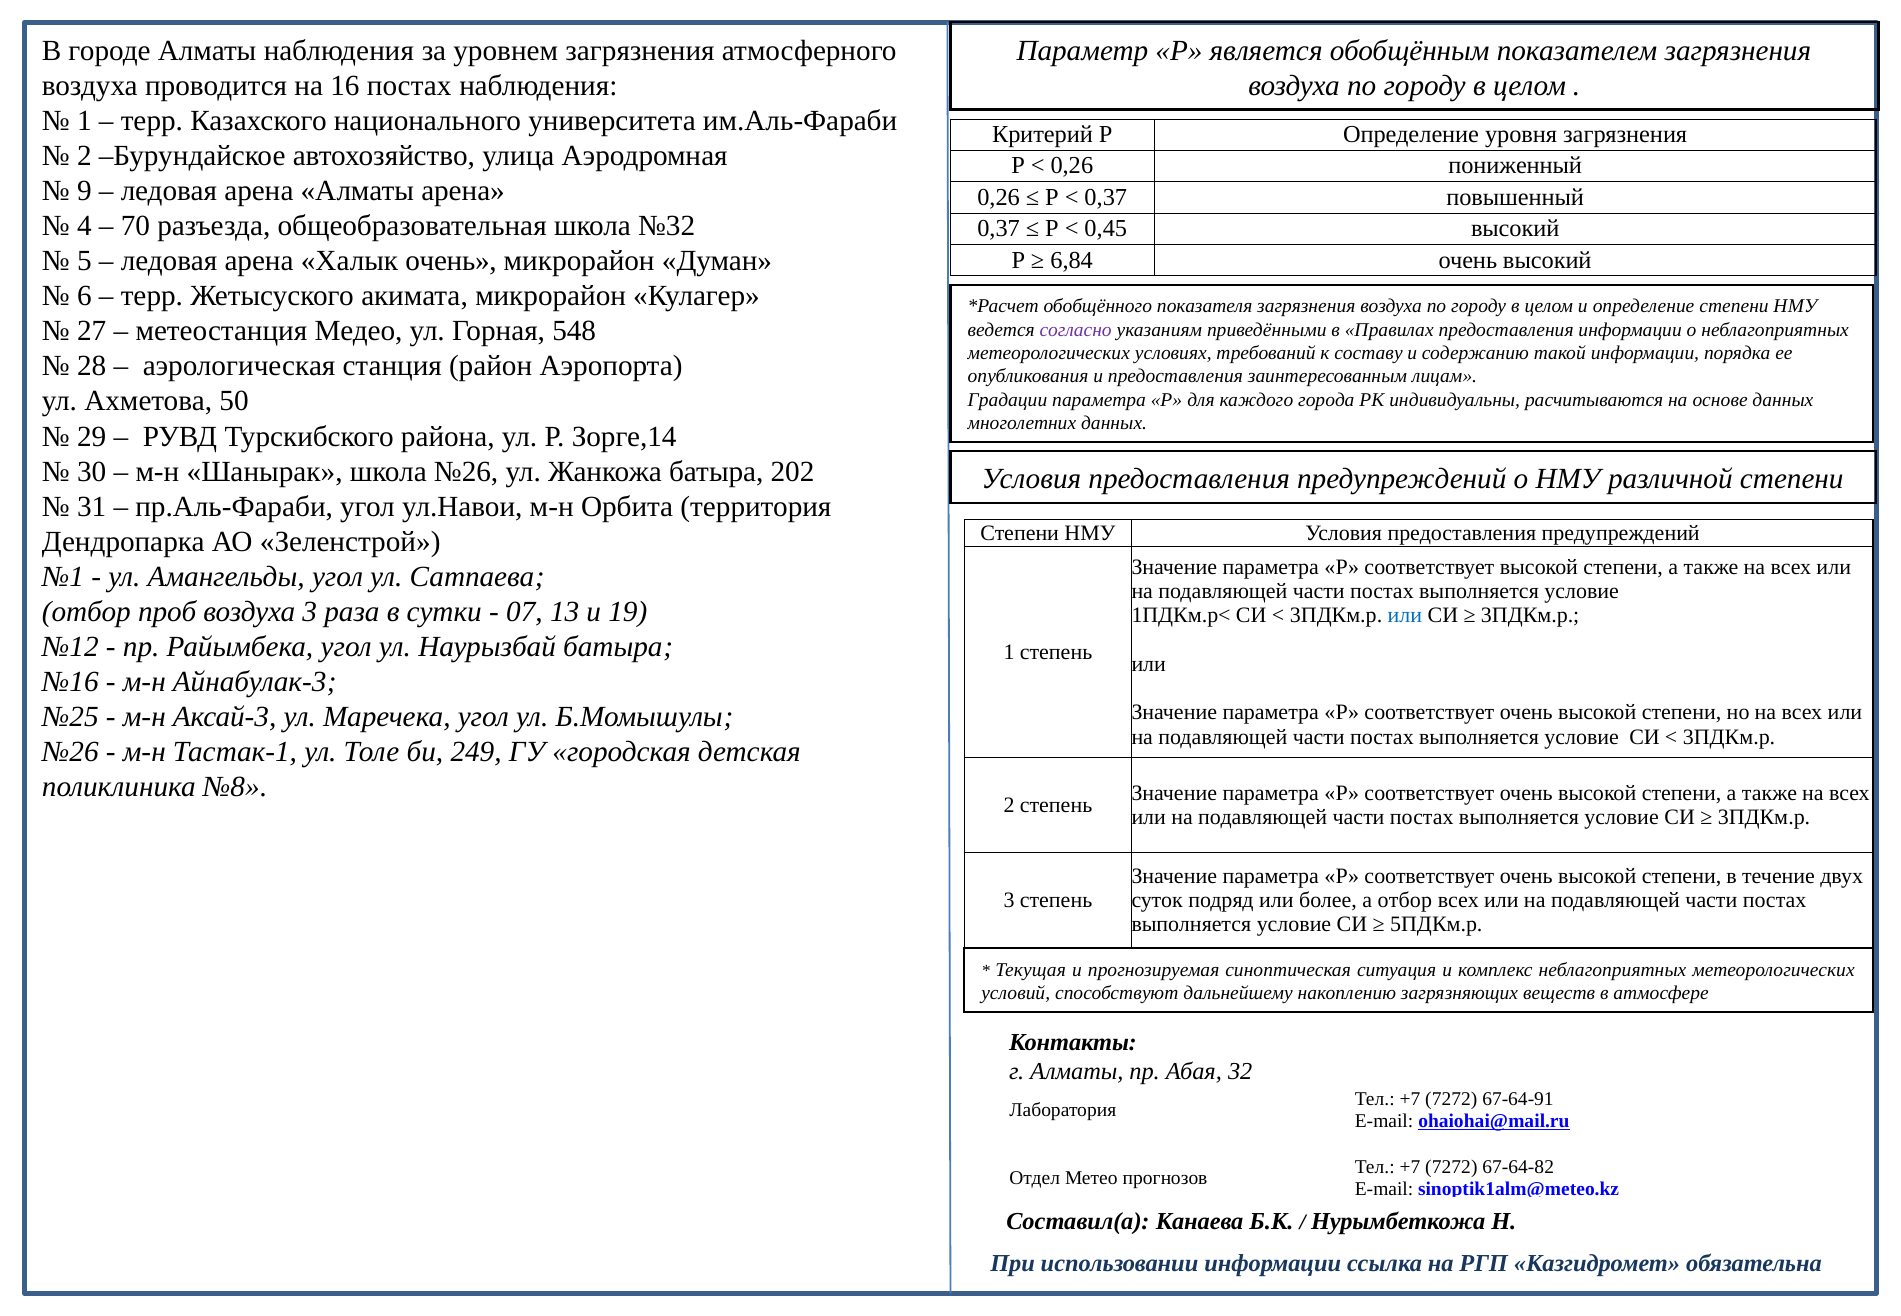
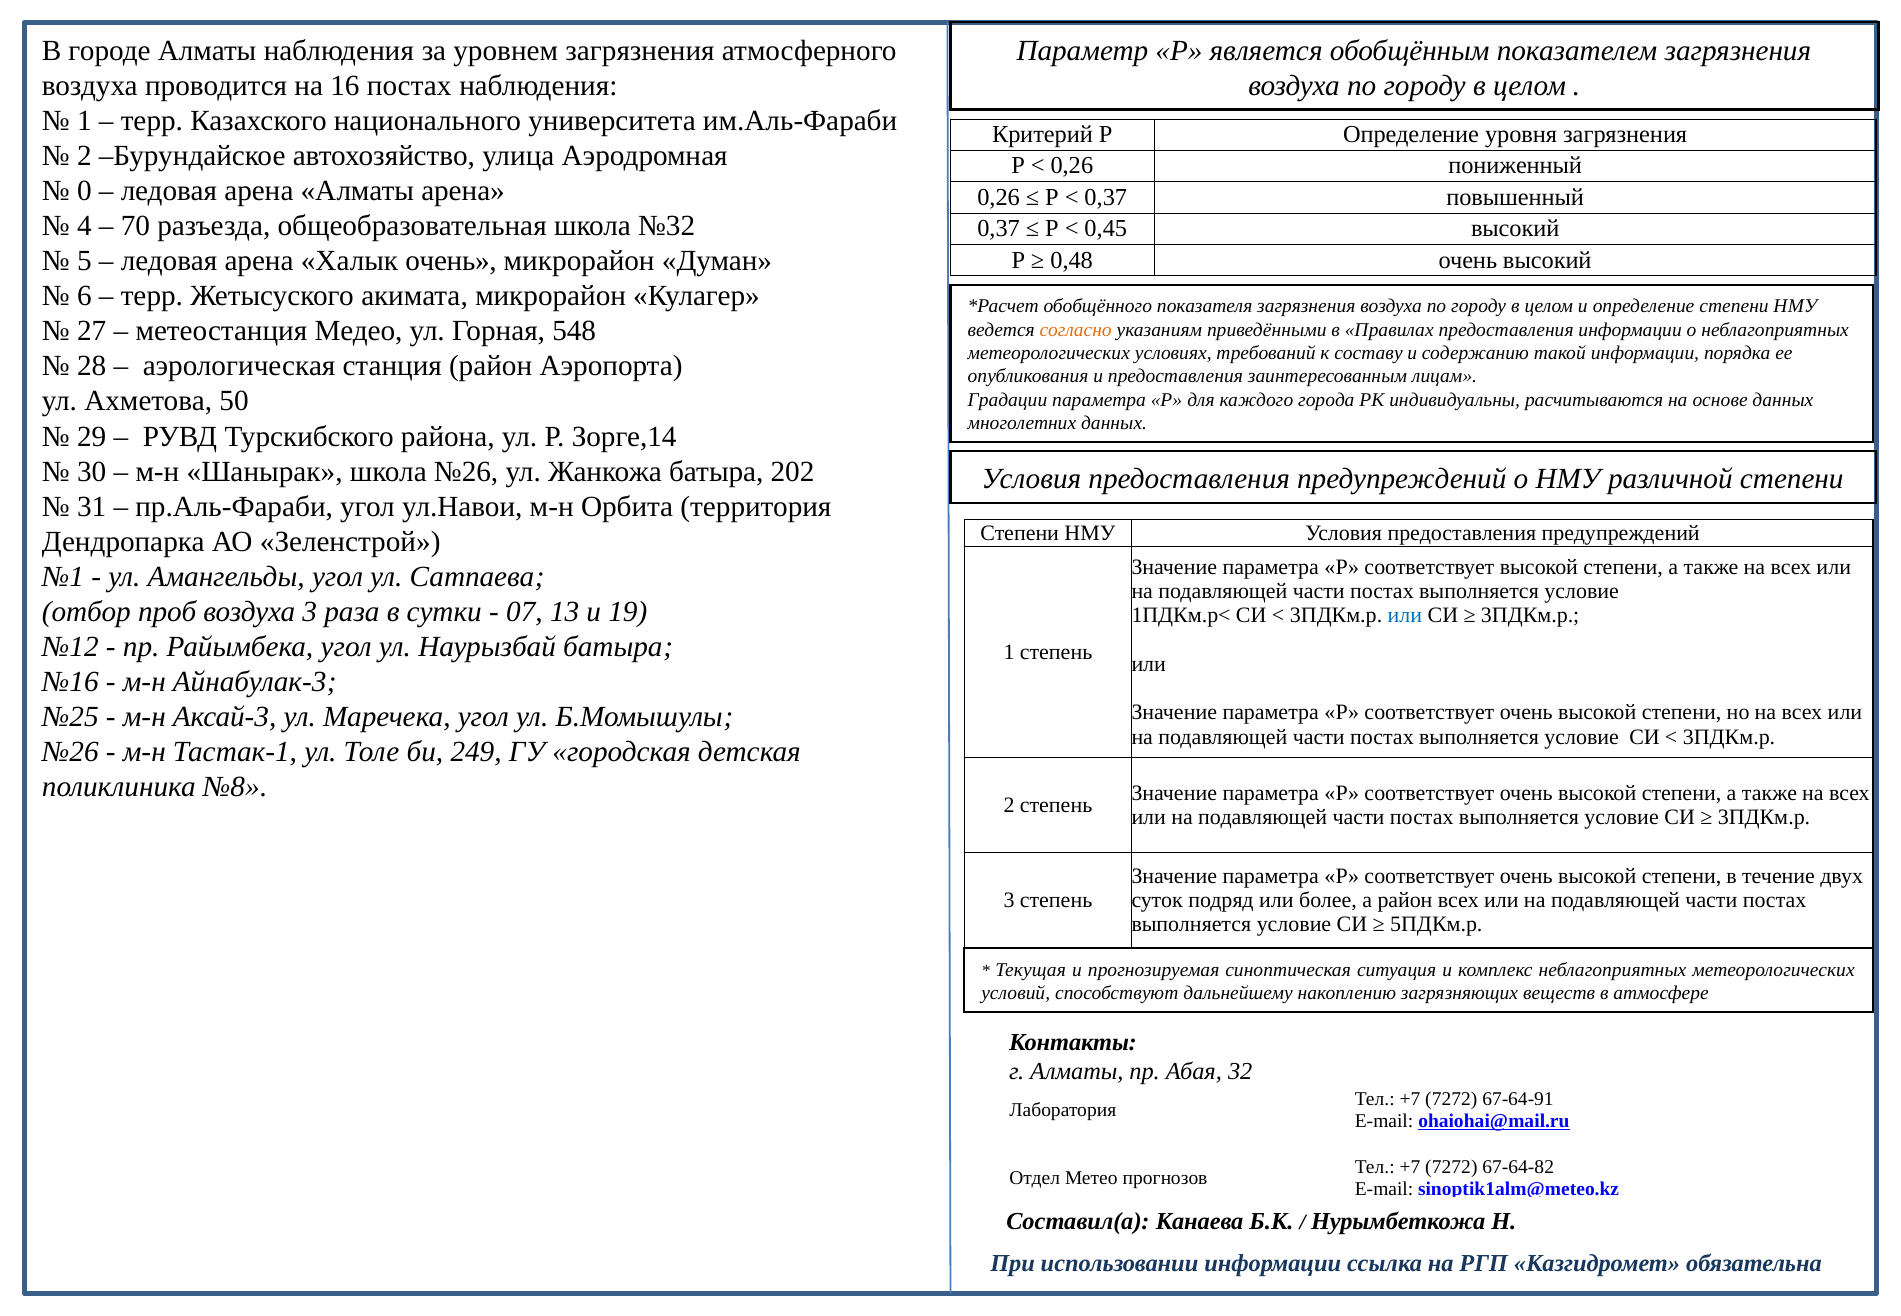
9: 9 -> 0
6,84: 6,84 -> 0,48
согласно colour: purple -> orange
а отбор: отбор -> район
